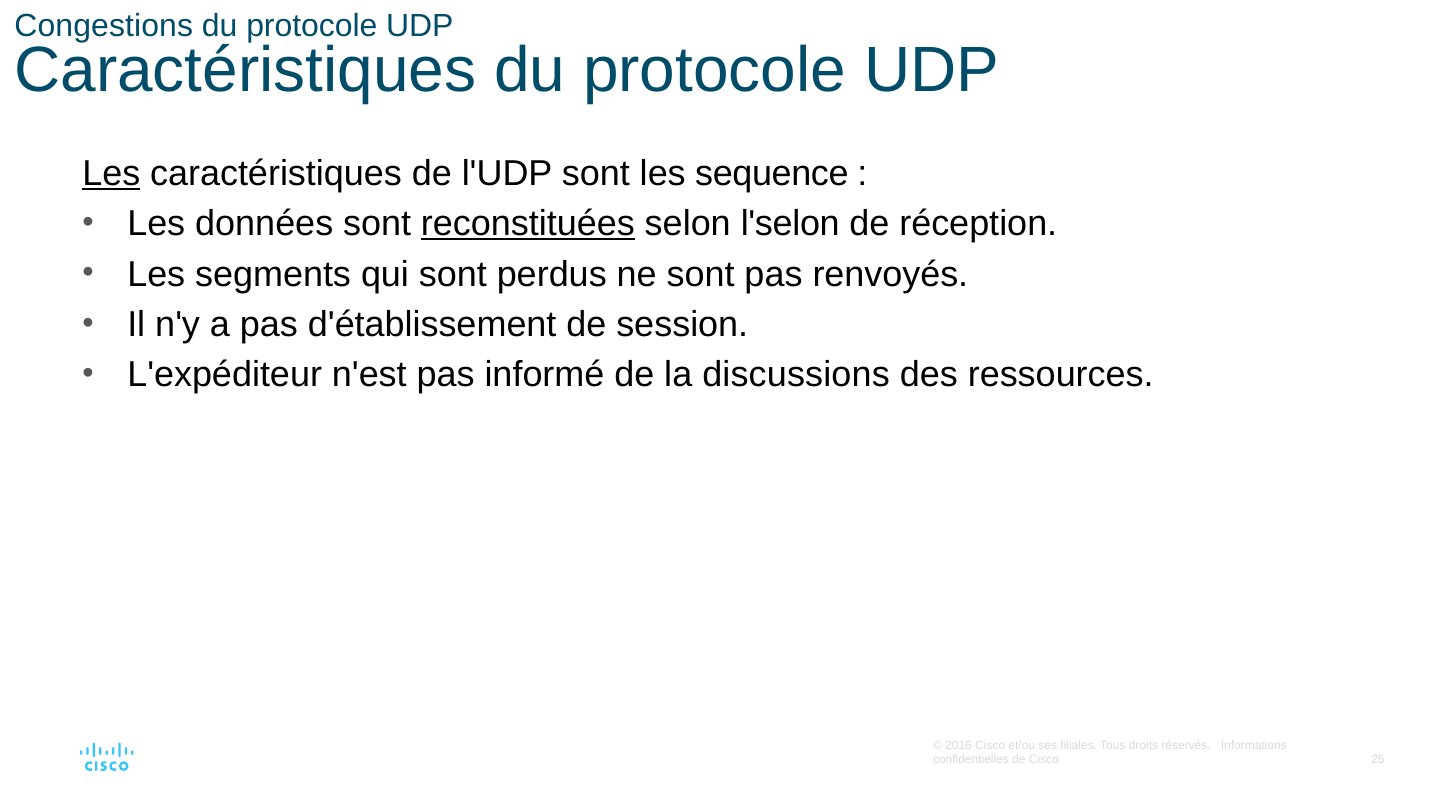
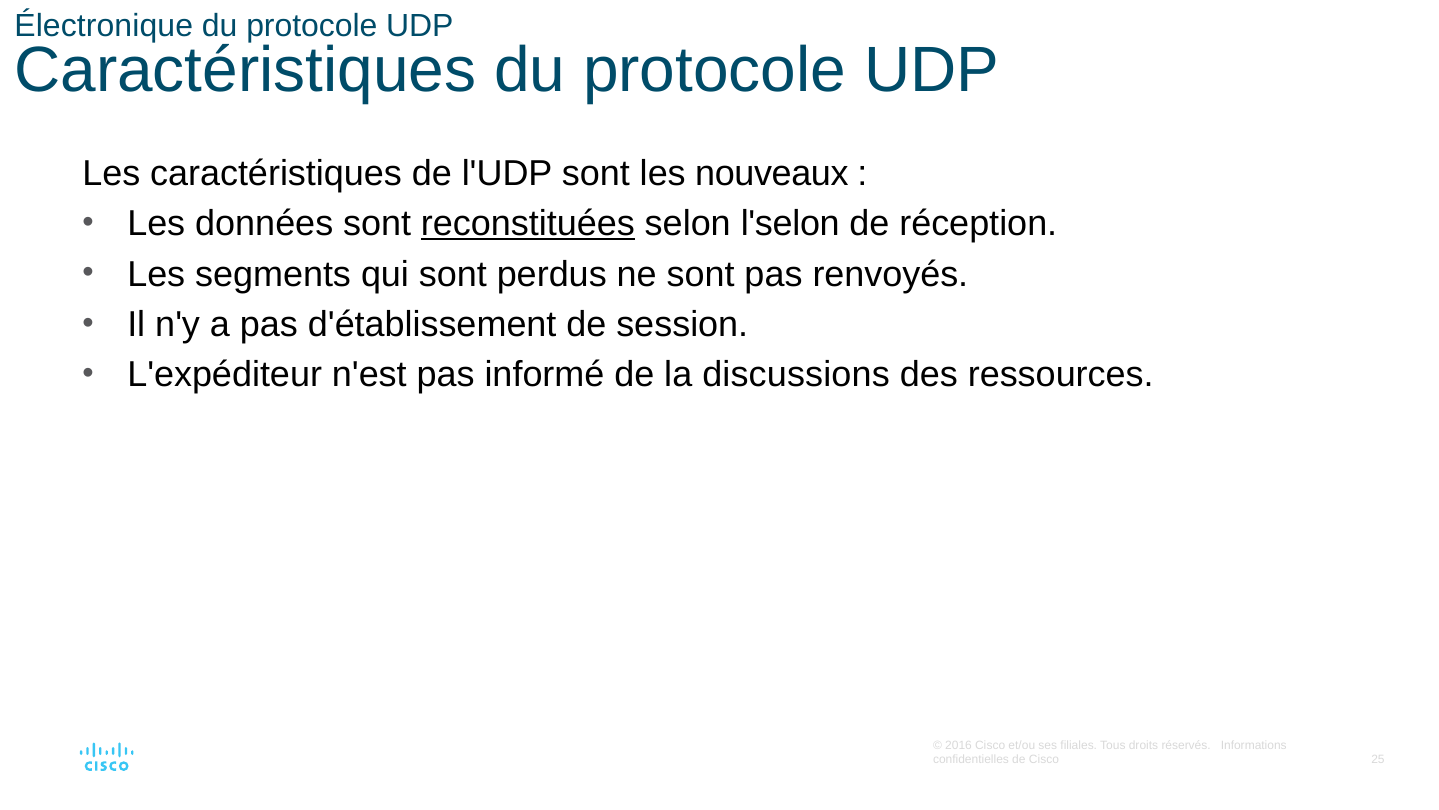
Congestions: Congestions -> Électronique
Les at (111, 173) underline: present -> none
sequence: sequence -> nouveaux
